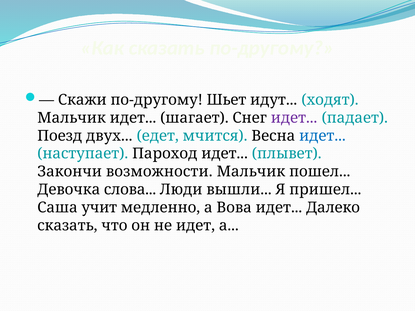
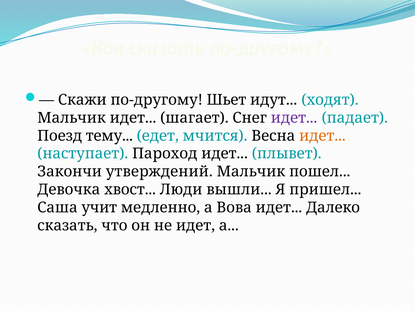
двух: двух -> тему
идет at (322, 136) colour: blue -> orange
возможности: возможности -> утверждений
слова: слова -> хвост
